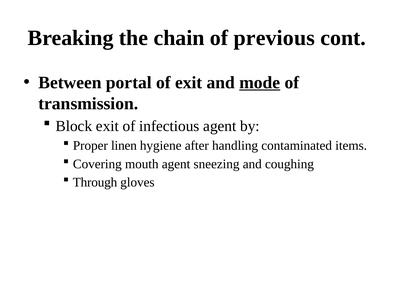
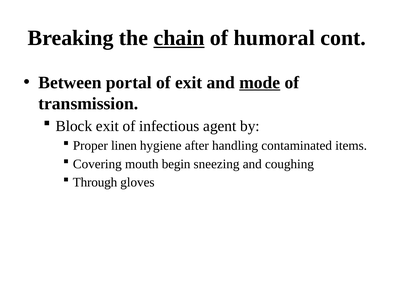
chain underline: none -> present
previous: previous -> humoral
mouth agent: agent -> begin
